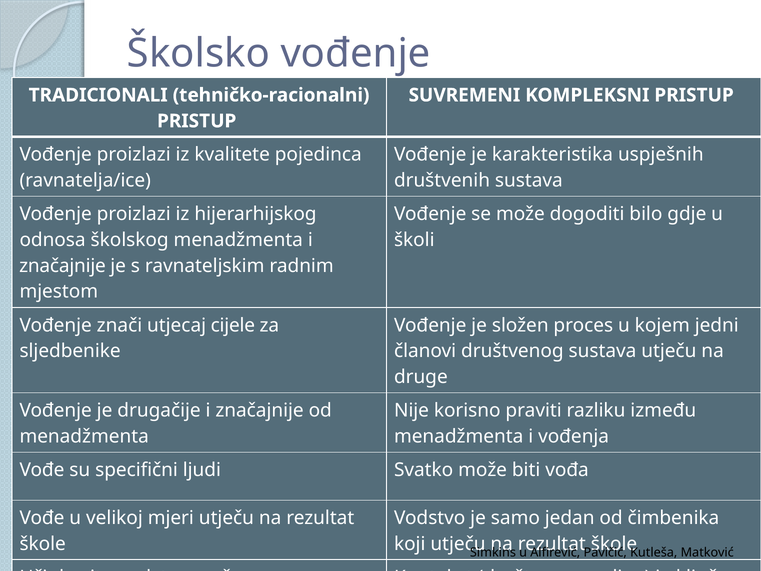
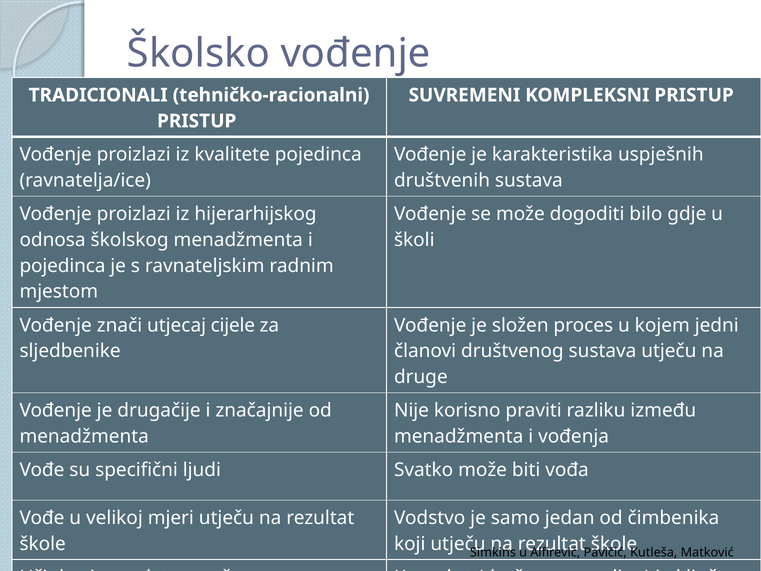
značajnije at (63, 266): značajnije -> pojedinca
